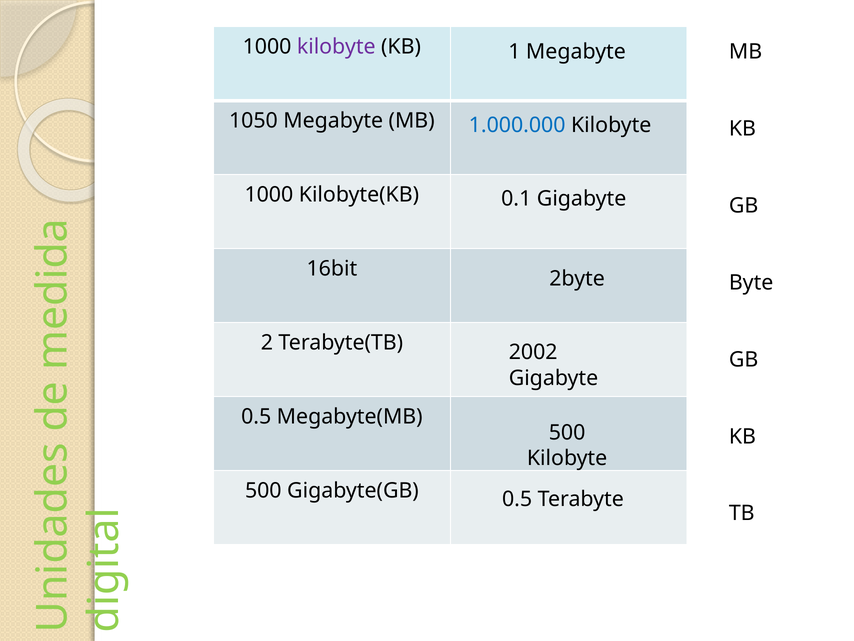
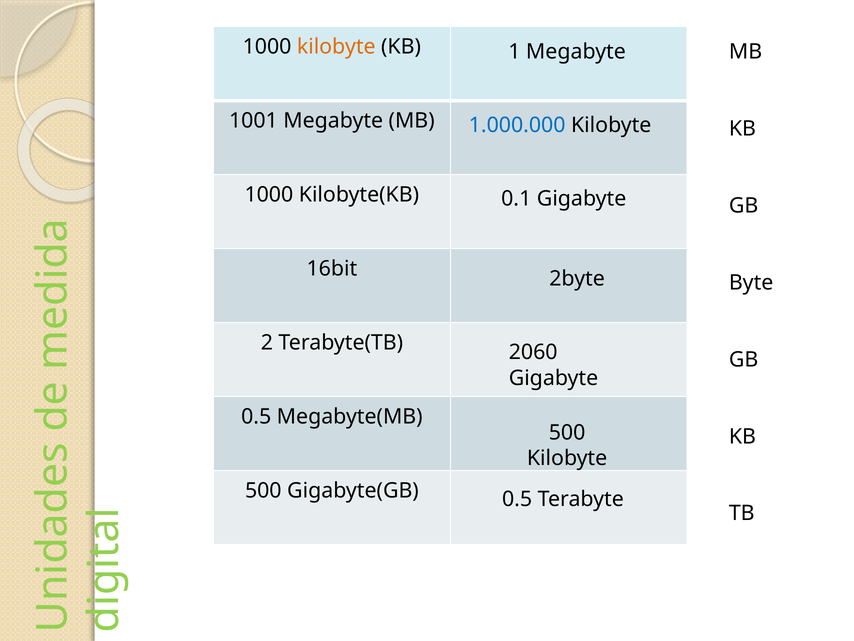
kilobyte at (336, 47) colour: purple -> orange
1050: 1050 -> 1001
2002: 2002 -> 2060
